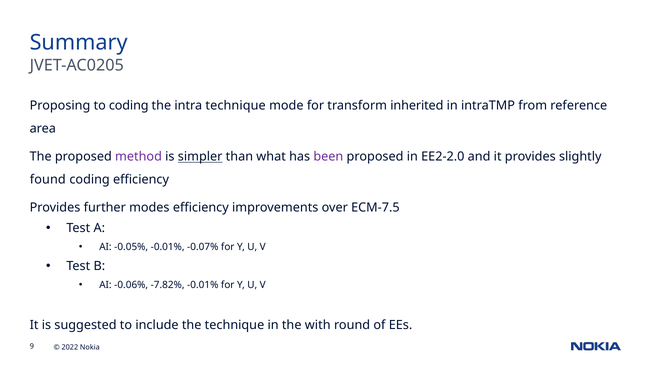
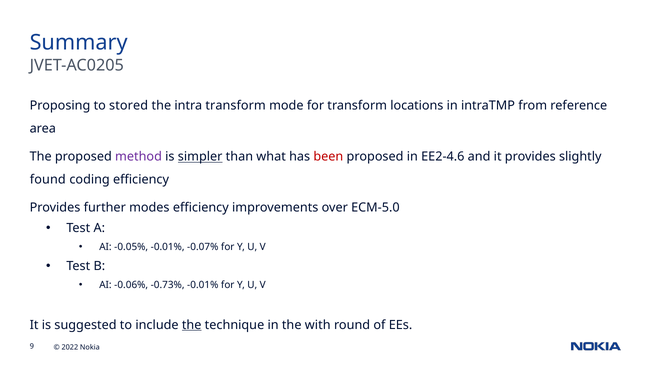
to coding: coding -> stored
intra technique: technique -> transform
inherited: inherited -> locations
been colour: purple -> red
EE2-2.0: EE2-2.0 -> EE2-4.6
ECM-7.5: ECM-7.5 -> ECM-5.0
-7.82%: -7.82% -> -0.73%
the at (192, 325) underline: none -> present
